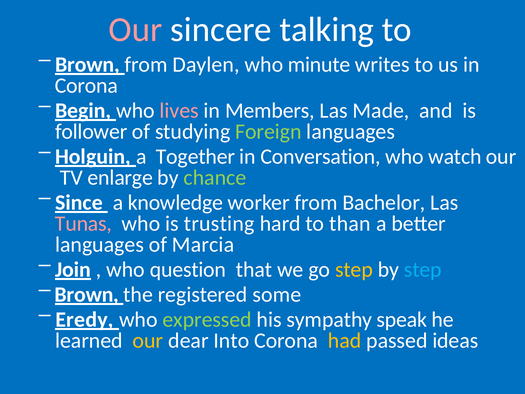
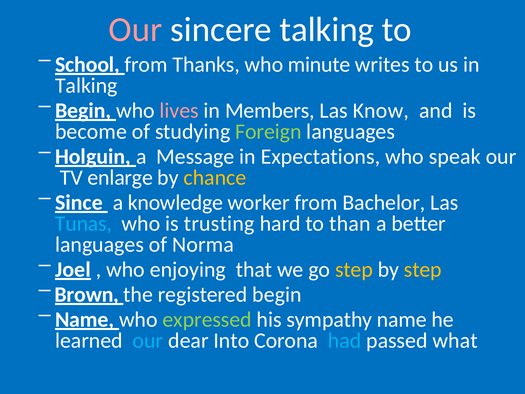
Brown at (87, 65): Brown -> School
Daylen: Daylen -> Thanks
Corona at (86, 86): Corona -> Talking
Made: Made -> Know
follower: follower -> become
Together: Together -> Message
Conversation: Conversation -> Expectations
watch: watch -> speak
chance colour: light green -> yellow
Tunas colour: pink -> light blue
Marcia: Marcia -> Norma
Join: Join -> Joel
question: question -> enjoying
step at (423, 269) colour: light blue -> yellow
registered some: some -> begin
Eredy at (84, 319): Eredy -> Name
sympathy speak: speak -> name
our at (148, 340) colour: yellow -> light blue
had colour: yellow -> light blue
ideas: ideas -> what
